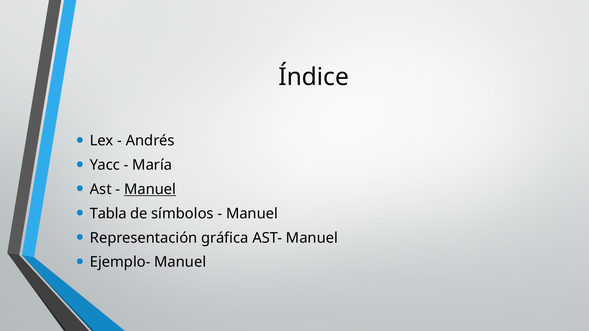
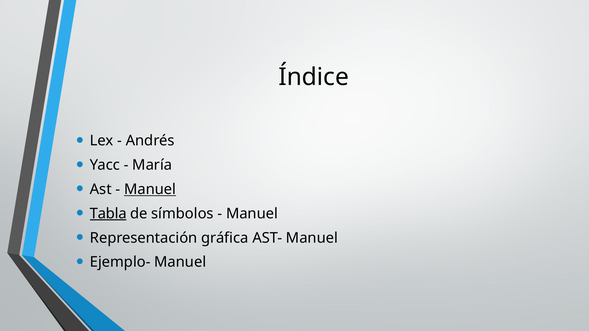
Tabla underline: none -> present
